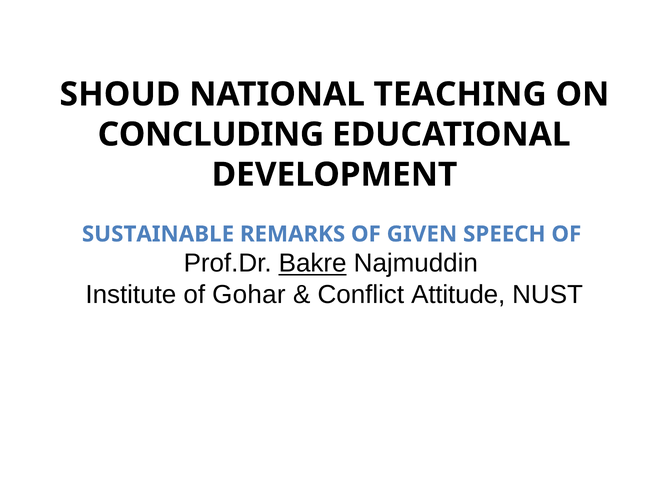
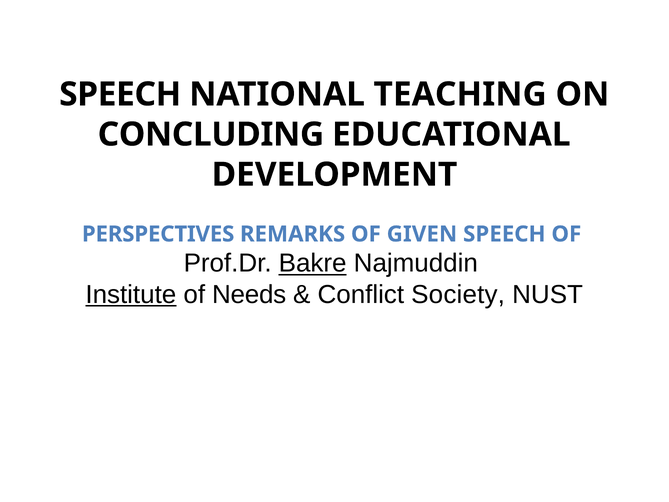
SHOUD at (120, 94): SHOUD -> SPEECH
SUSTAINABLE: SUSTAINABLE -> PERSPECTIVES
Institute underline: none -> present
Gohar: Gohar -> Needs
Attitude: Attitude -> Society
